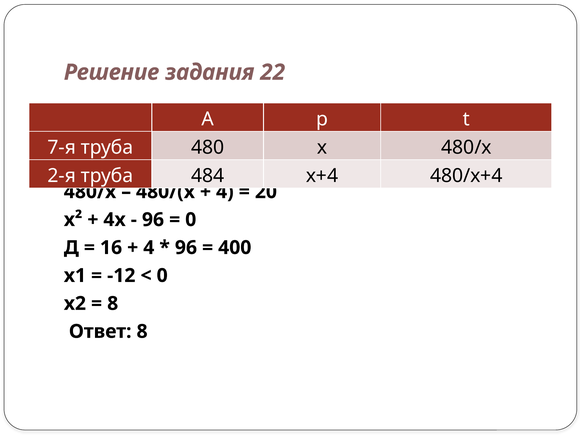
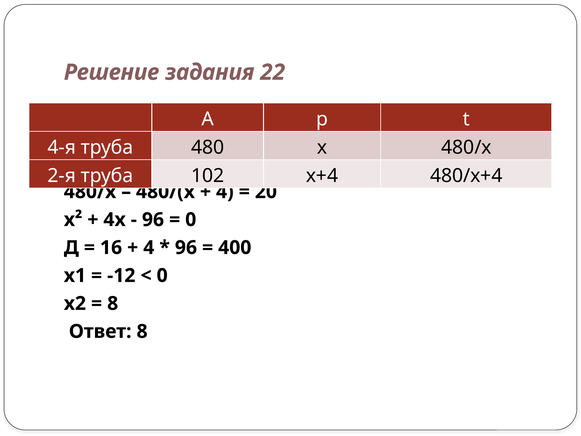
7-я: 7-я -> 4-я
484: 484 -> 102
